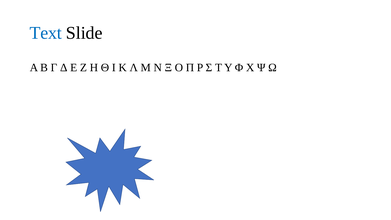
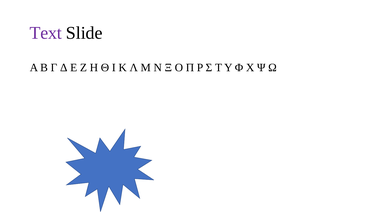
Text colour: blue -> purple
